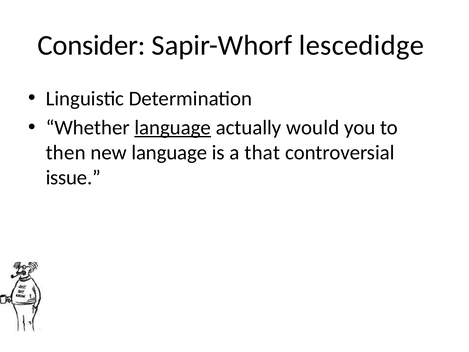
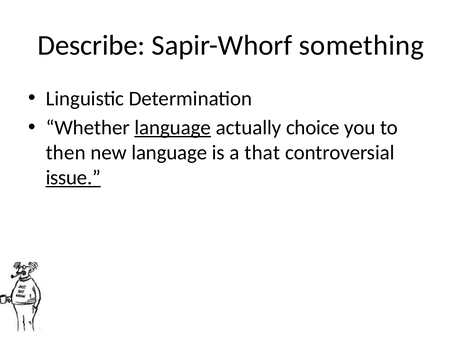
Consider: Consider -> Describe
lescedidge: lescedidge -> something
would: would -> choice
issue underline: none -> present
